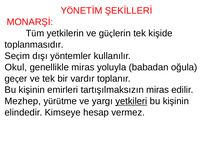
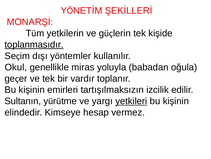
toplanmasıdır underline: none -> present
tartışılmaksızın miras: miras -> izcilik
Mezhep: Mezhep -> Sultanın
